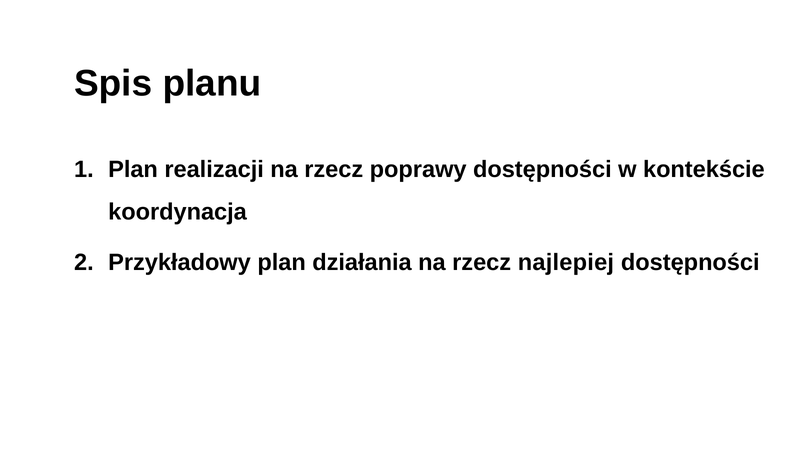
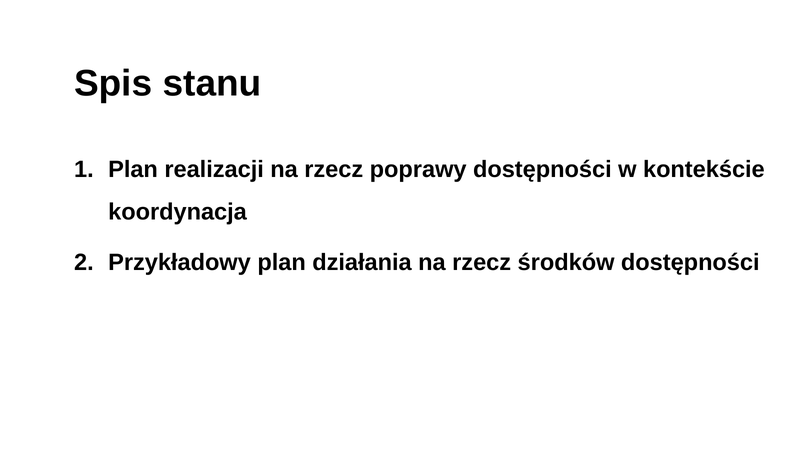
planu: planu -> stanu
najlepiej: najlepiej -> środków
